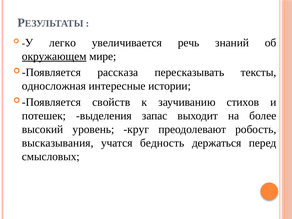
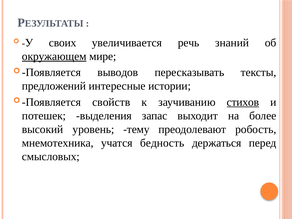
легко: легко -> своих
рассказа: рассказа -> выводов
односложная: односложная -> предложений
стихов underline: none -> present
круг: круг -> тему
высказывания: высказывания -> мнемотехника
